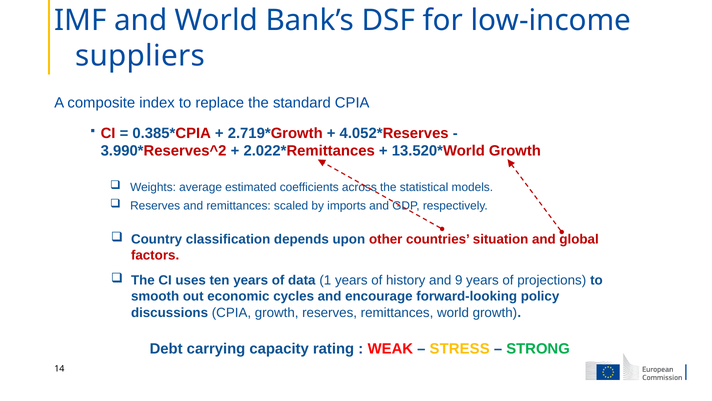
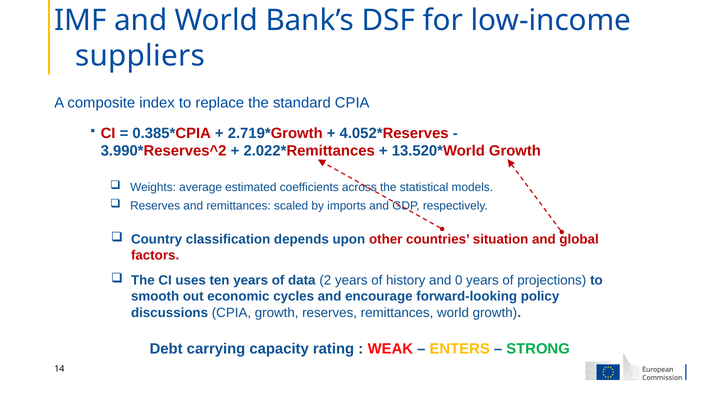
1: 1 -> 2
9: 9 -> 0
STRESS: STRESS -> ENTERS
